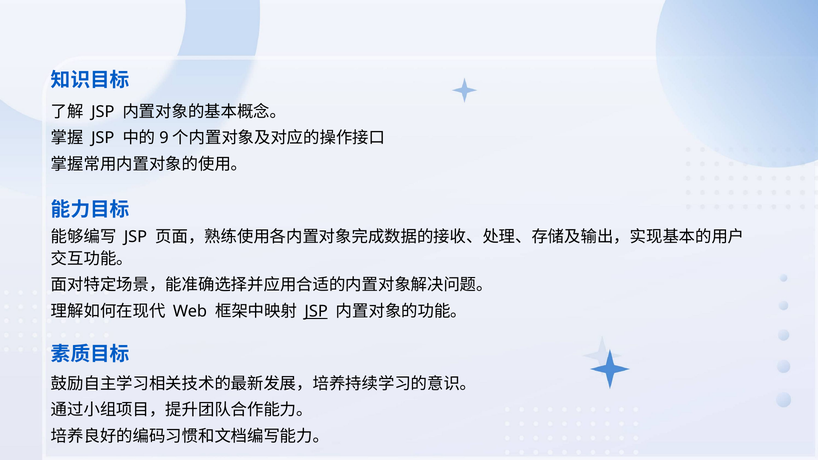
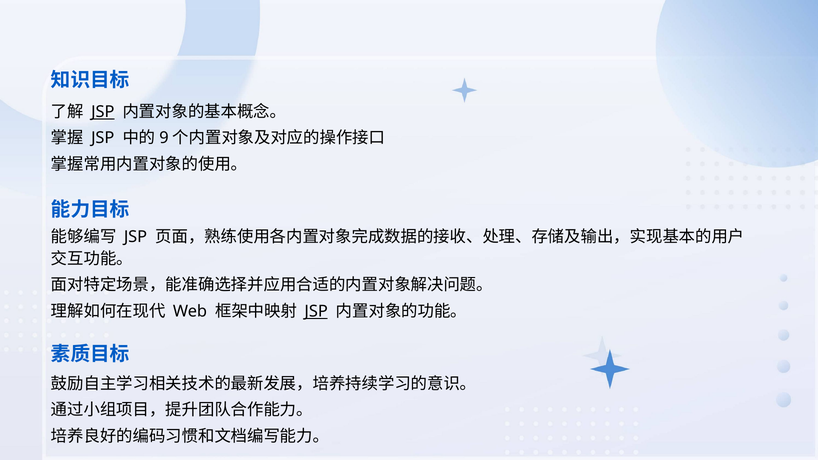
JSP at (103, 112) underline: none -> present
